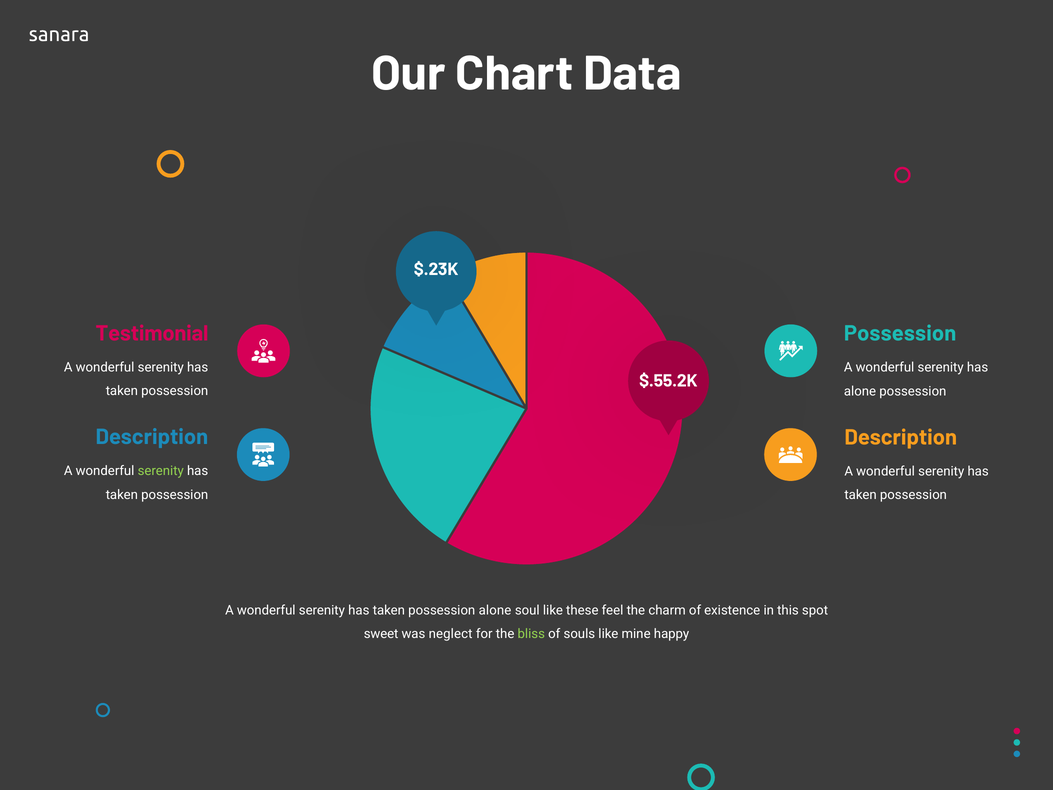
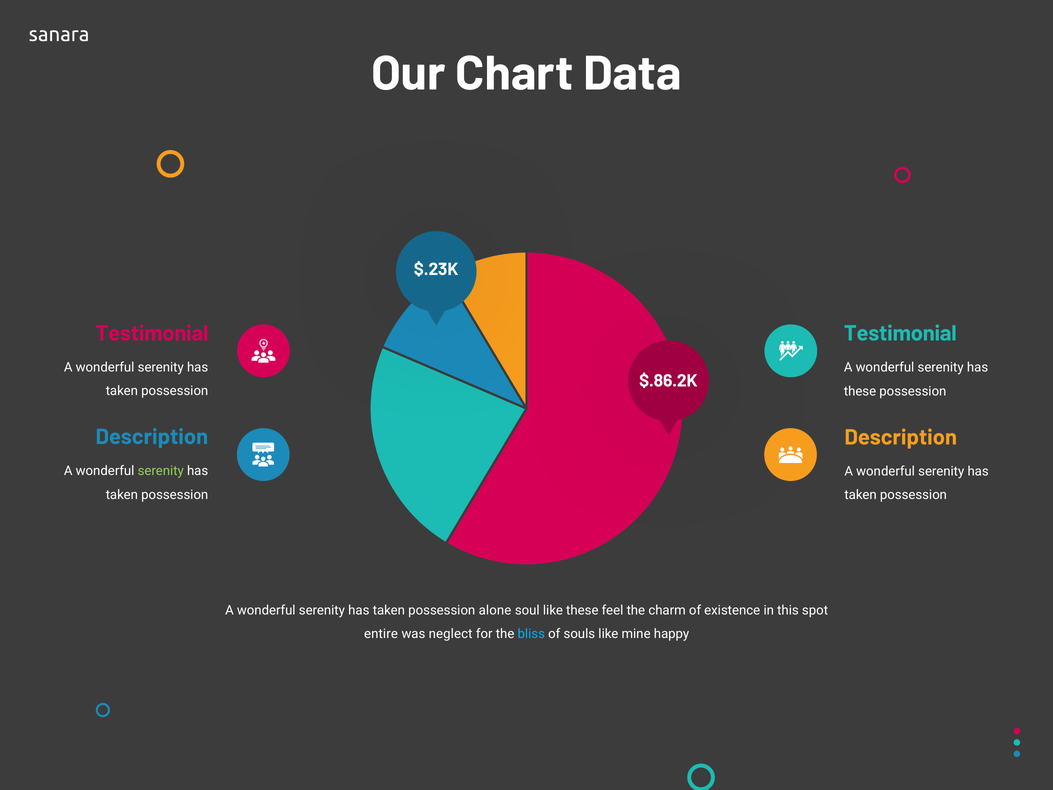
Possession at (900, 334): Possession -> Testimonial
$.55.2K: $.55.2K -> $.86.2K
alone at (860, 391): alone -> these
sweet: sweet -> entire
bliss colour: light green -> light blue
